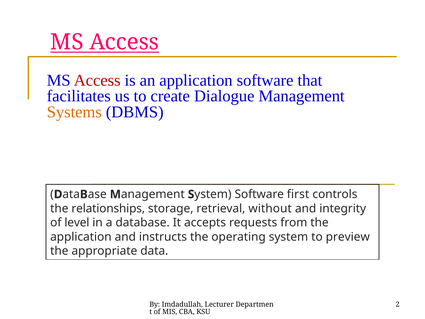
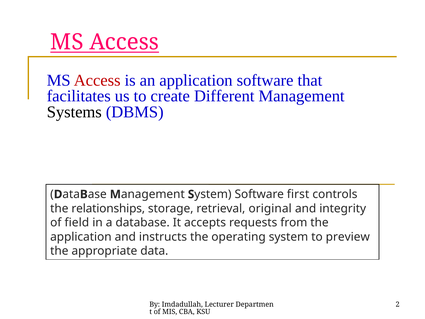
Dialogue: Dialogue -> Different
Systems colour: orange -> black
without: without -> original
level: level -> field
